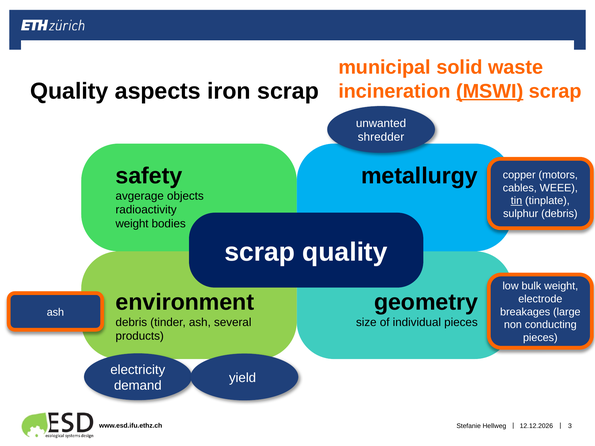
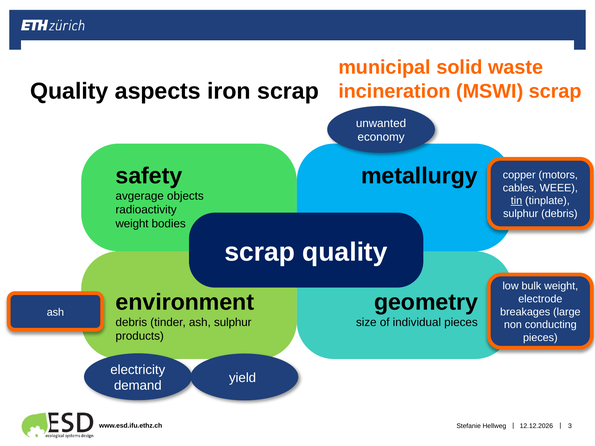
MSWI underline: present -> none
shredder: shredder -> economy
ash several: several -> sulphur
